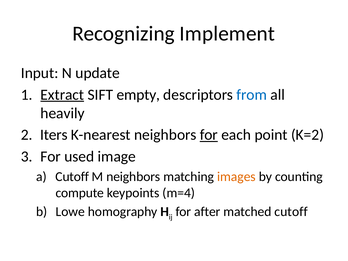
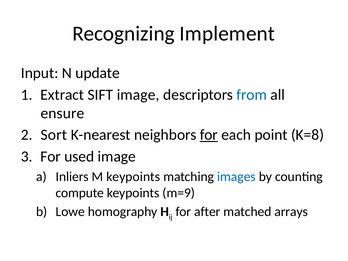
Extract underline: present -> none
SIFT empty: empty -> image
heavily: heavily -> ensure
Iters: Iters -> Sort
K=2: K=2 -> K=8
Cutoff at (72, 177): Cutoff -> Inliers
M neighbors: neighbors -> keypoints
images colour: orange -> blue
m=4: m=4 -> m=9
matched cutoff: cutoff -> arrays
